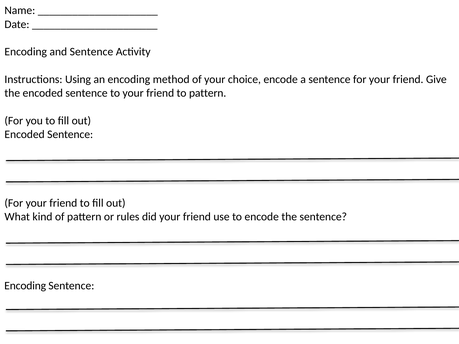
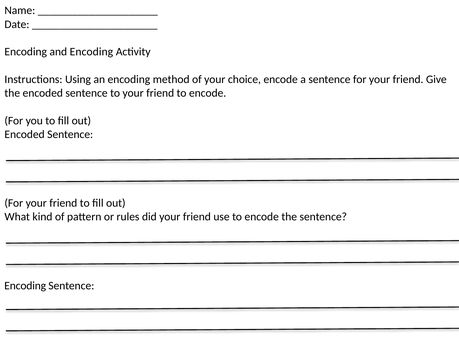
and Sentence: Sentence -> Encoding
friend to pattern: pattern -> encode
